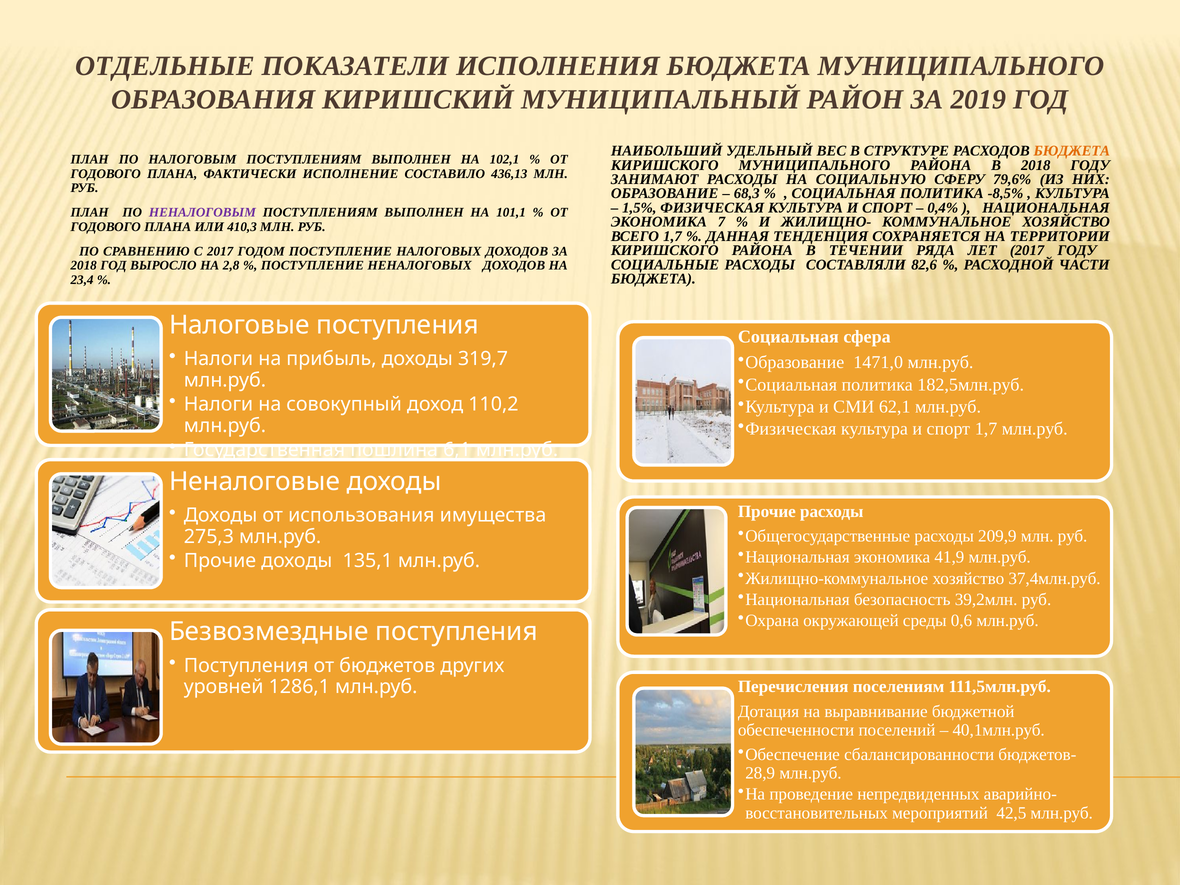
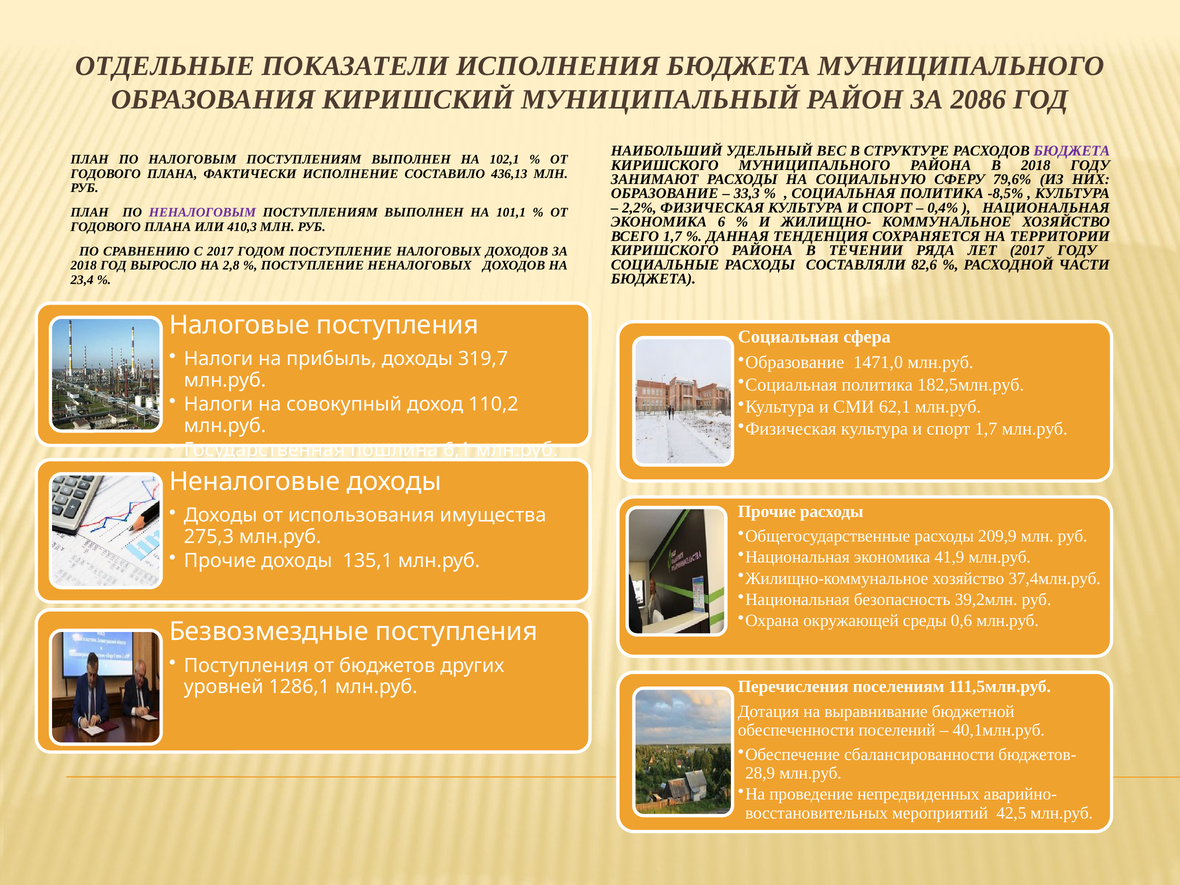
2019: 2019 -> 2086
БЮДЖЕТА at (1072, 151) colour: orange -> purple
68,3: 68,3 -> 33,3
1,5%: 1,5% -> 2,2%
7: 7 -> 6
